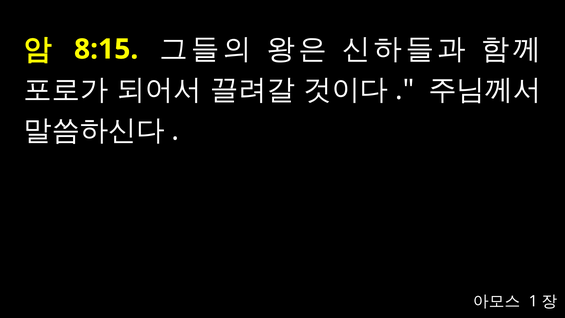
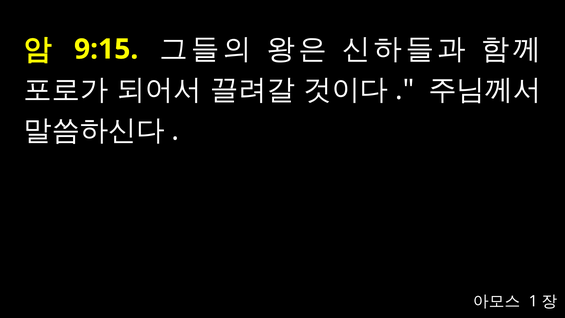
8:15: 8:15 -> 9:15
